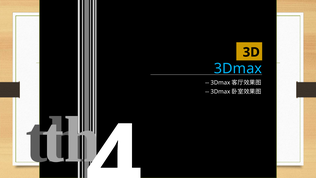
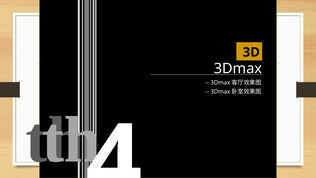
3Dmax colour: light blue -> white
